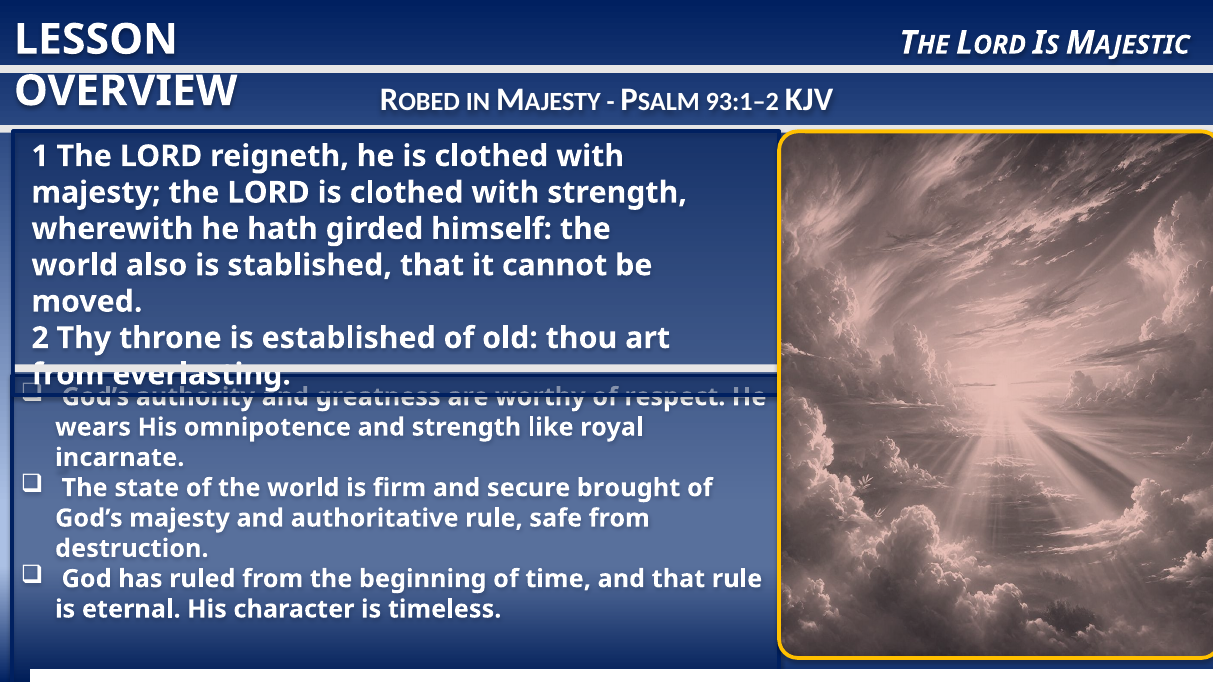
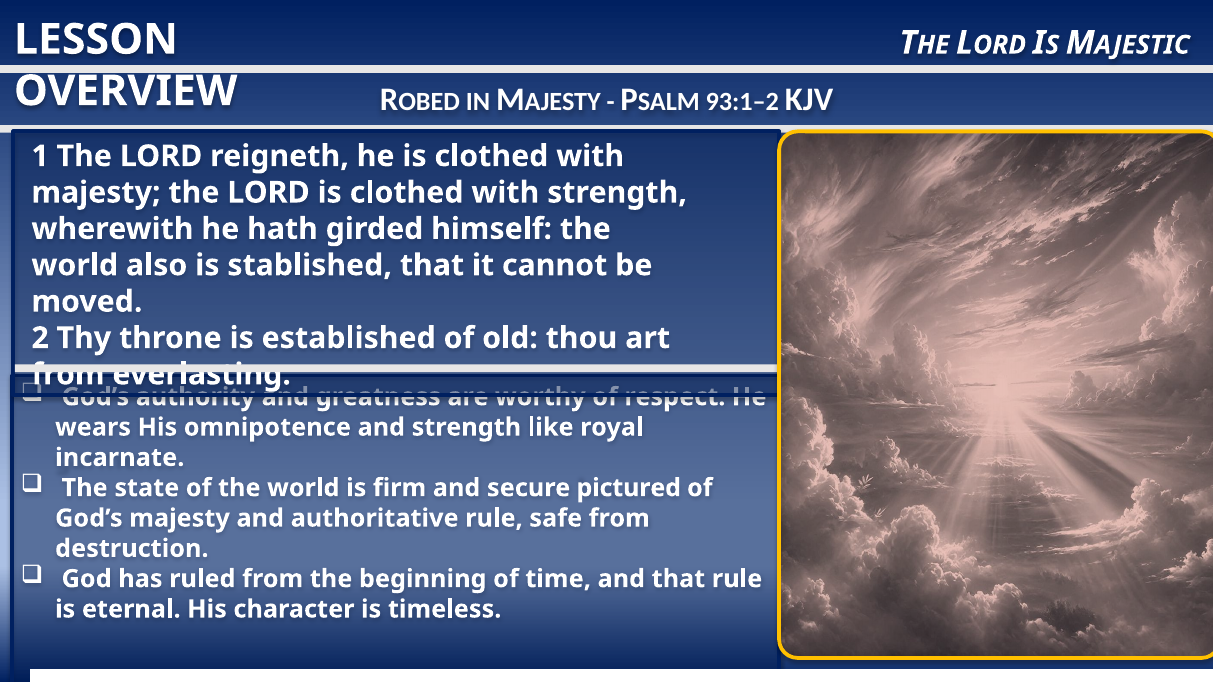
brought: brought -> pictured
